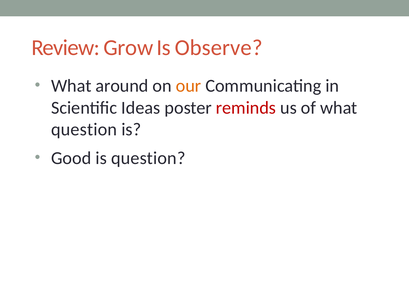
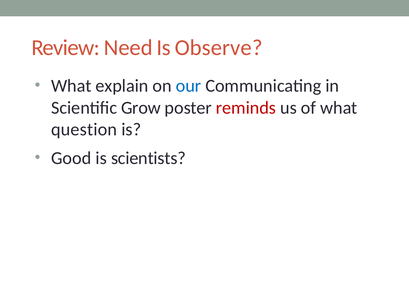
Grow: Grow -> Need
around: around -> explain
our colour: orange -> blue
Ideas: Ideas -> Grow
is question: question -> scientists
